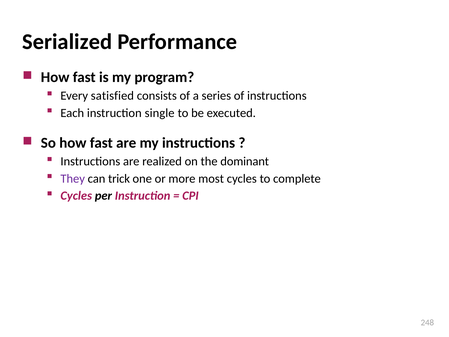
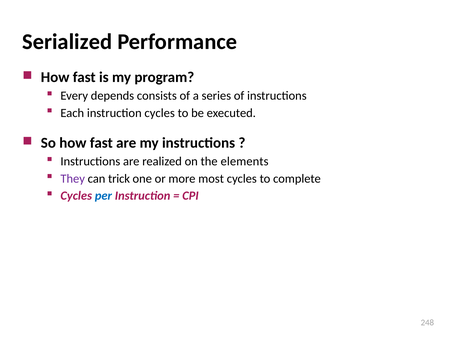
satisfied: satisfied -> depends
instruction single: single -> cycles
dominant: dominant -> elements
per colour: black -> blue
